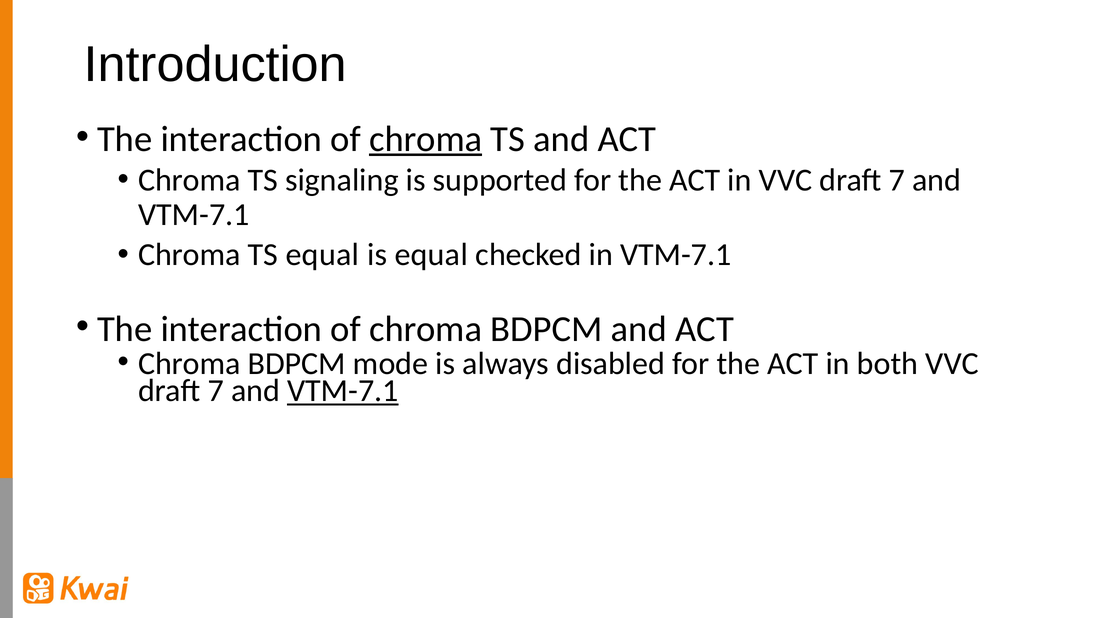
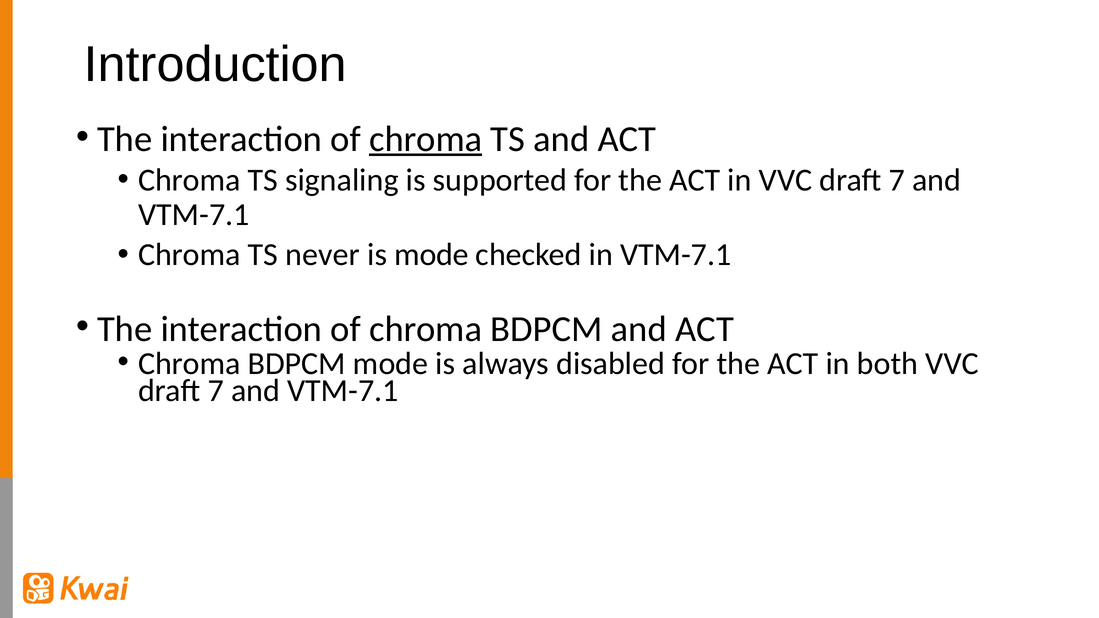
TS equal: equal -> never
is equal: equal -> mode
VTM-7.1 at (343, 391) underline: present -> none
